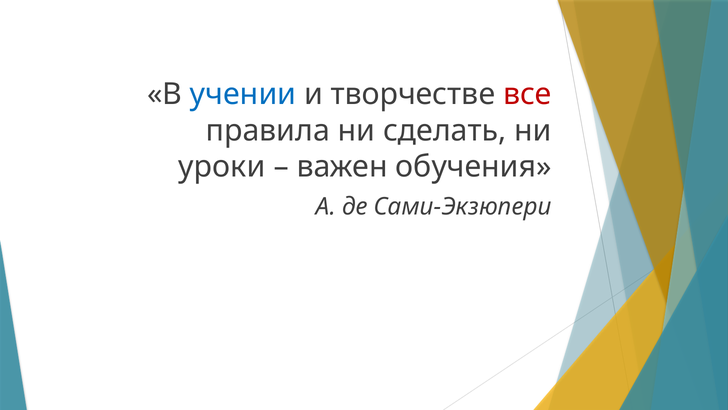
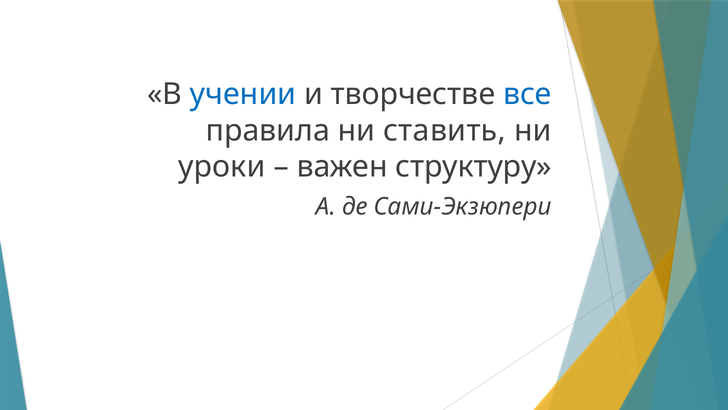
все colour: red -> blue
сделать: сделать -> ставить
обучения: обучения -> структуру
